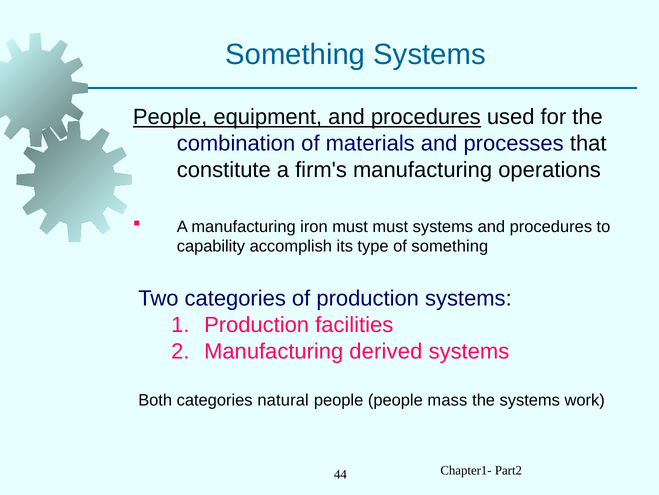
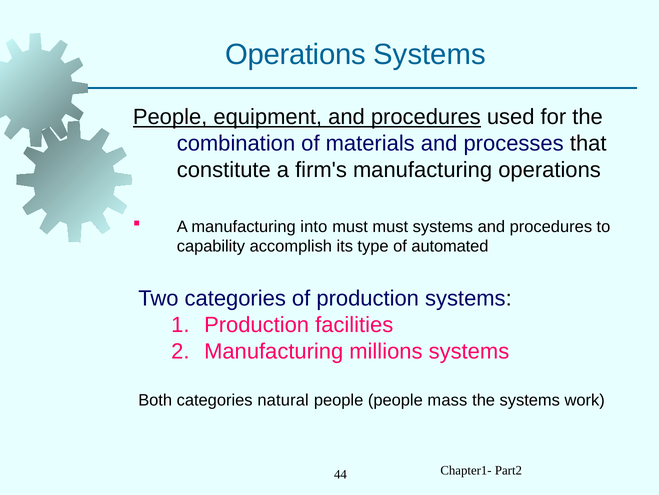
Something at (295, 55): Something -> Operations
iron: iron -> into
of something: something -> automated
derived: derived -> millions
